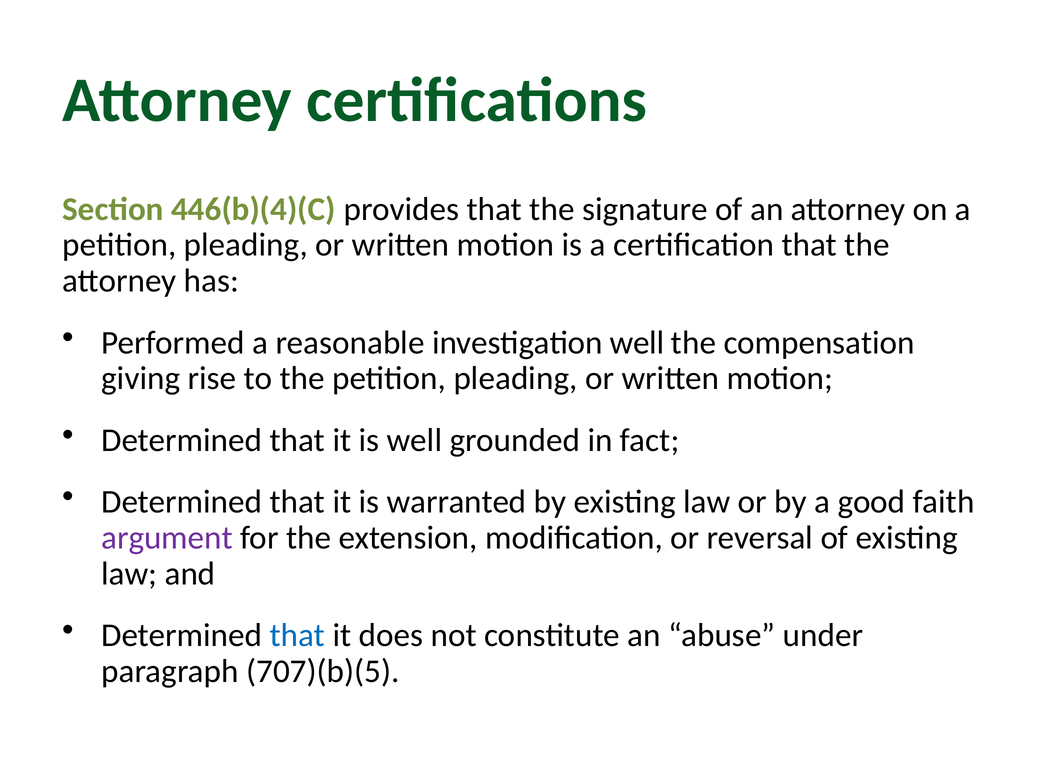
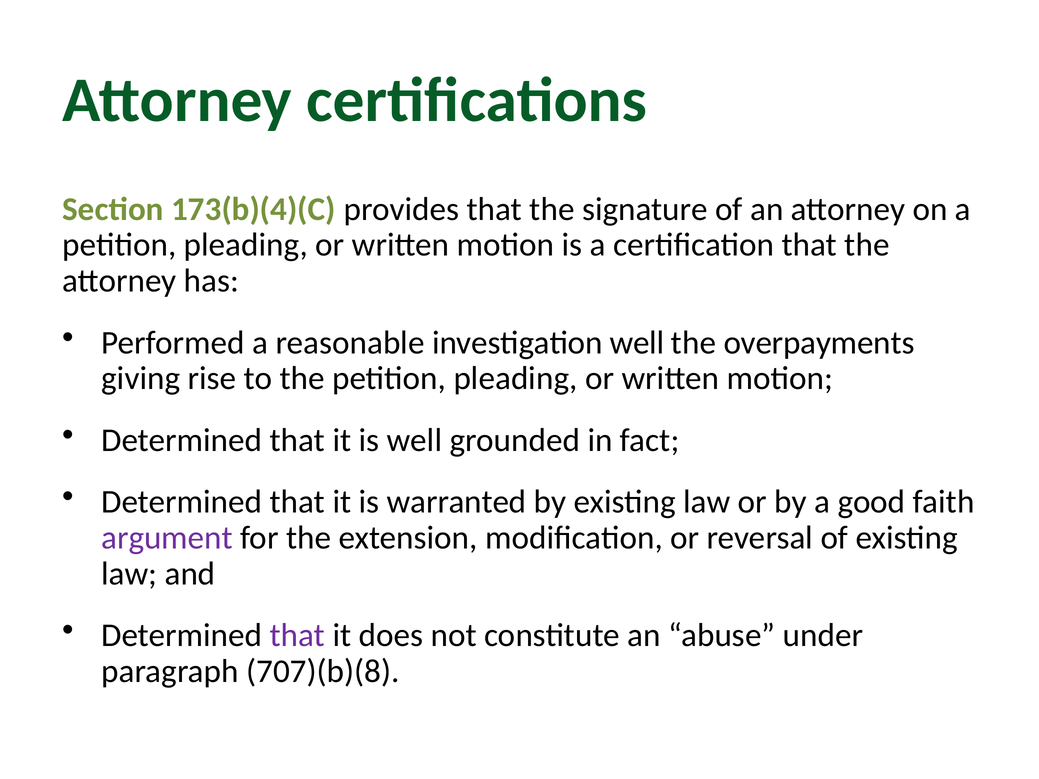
446(b)(4)(C: 446(b)(4)(C -> 173(b)(4)(C
compensation: compensation -> overpayments
that at (297, 636) colour: blue -> purple
707)(b)(5: 707)(b)(5 -> 707)(b)(8
